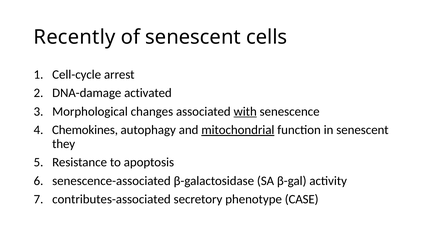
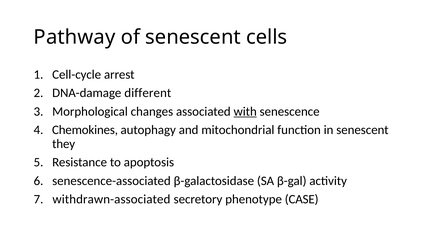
Recently: Recently -> Pathway
activated: activated -> different
mitochondrial underline: present -> none
contributes-associated: contributes-associated -> withdrawn-associated
